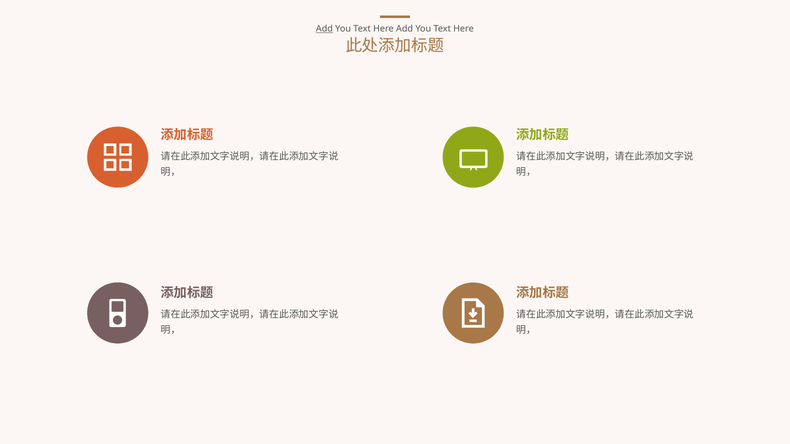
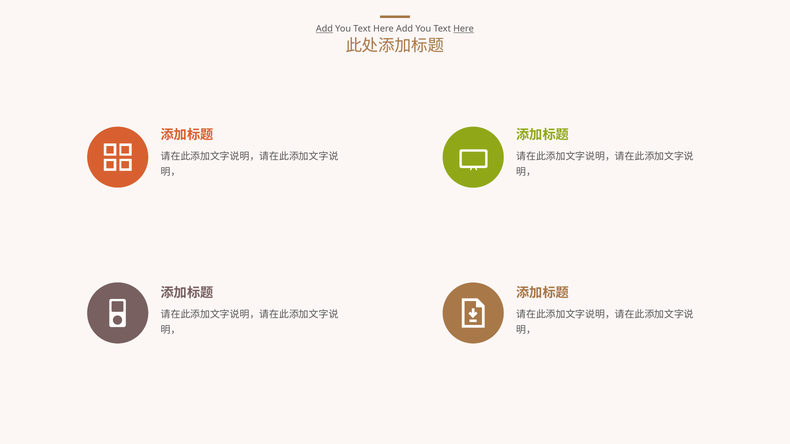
Here at (464, 29) underline: none -> present
